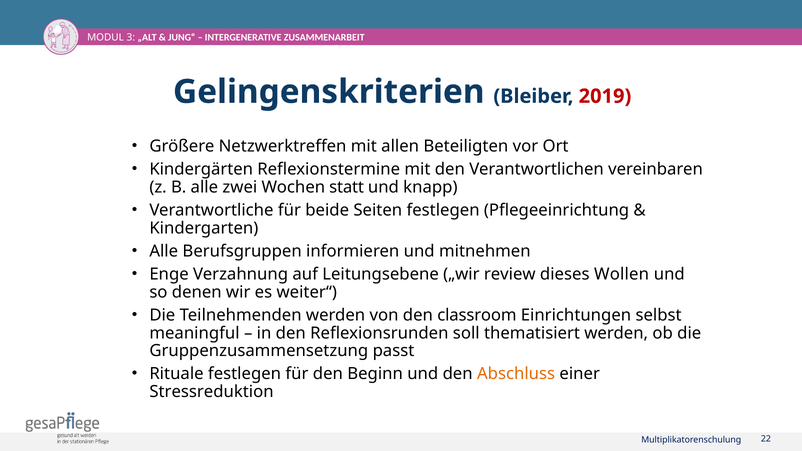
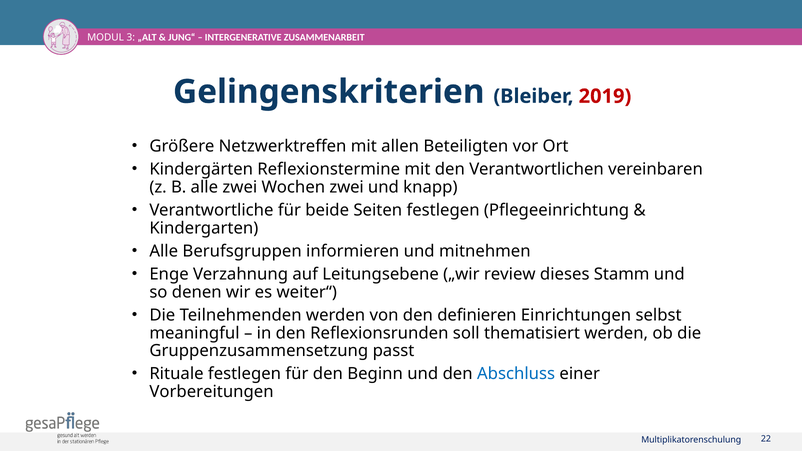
Wochen statt: statt -> zwei
Wollen: Wollen -> Stamm
classroom: classroom -> definieren
Abschluss colour: orange -> blue
Stressreduktion: Stressreduktion -> Vorbereitungen
